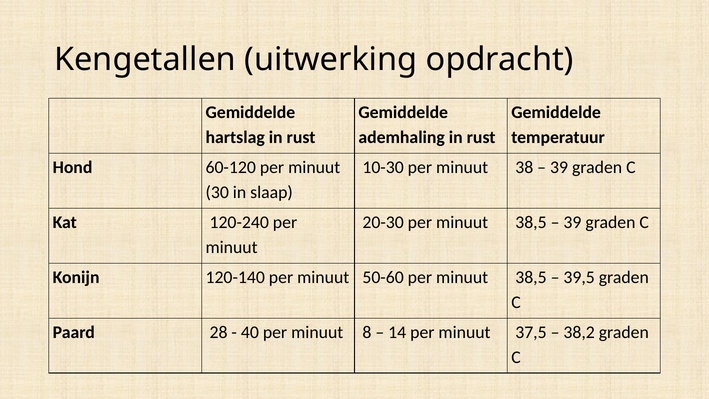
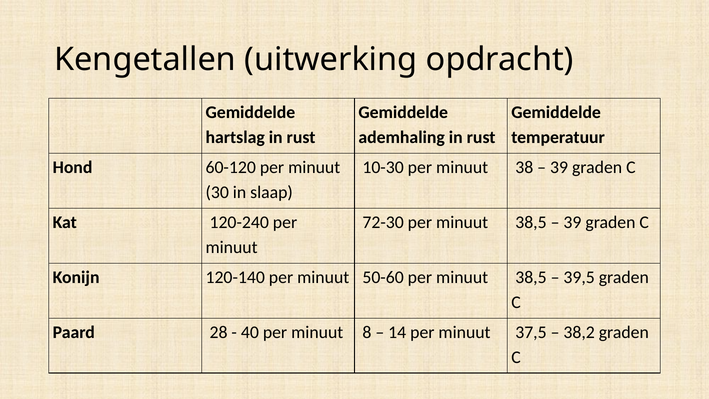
20-30: 20-30 -> 72-30
